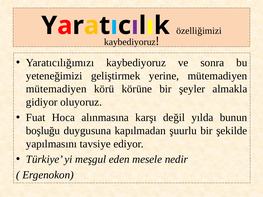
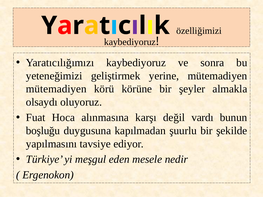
gidiyor: gidiyor -> olsaydı
yılda: yılda -> vardı
